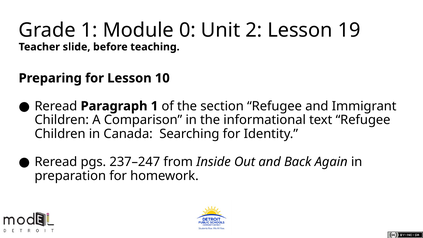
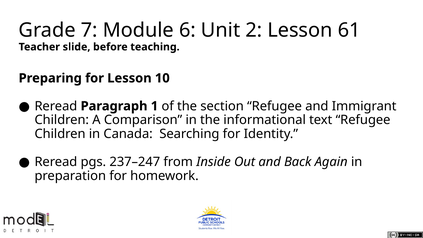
Grade 1: 1 -> 7
0: 0 -> 6
19: 19 -> 61
